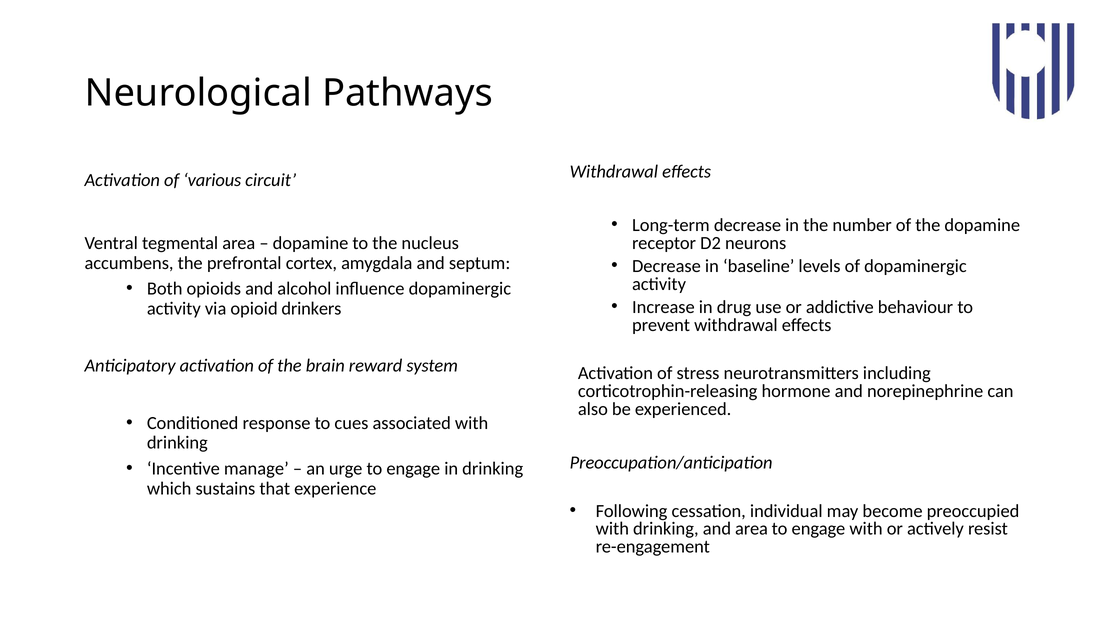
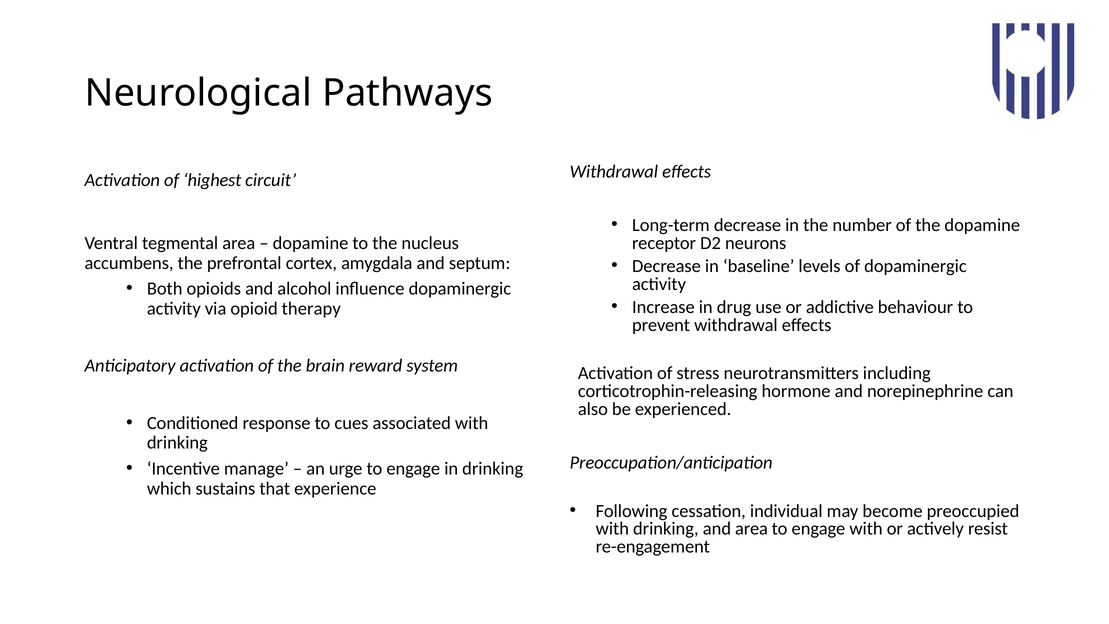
various: various -> highest
drinkers: drinkers -> therapy
